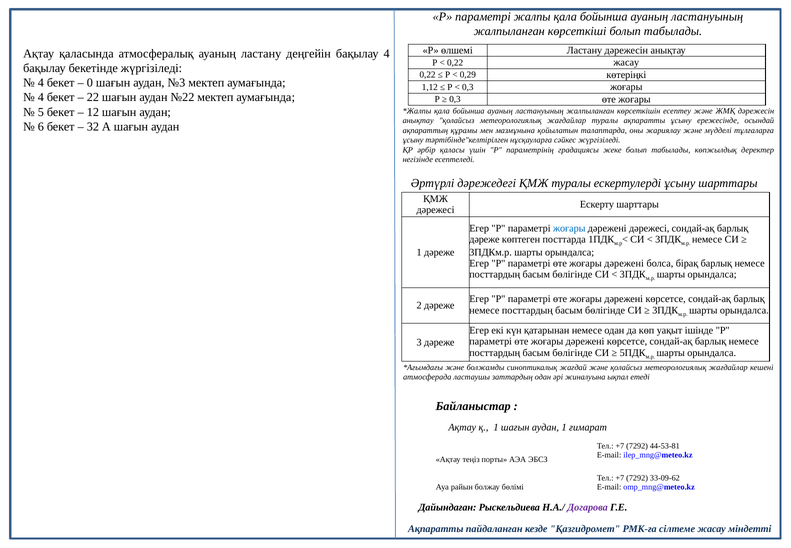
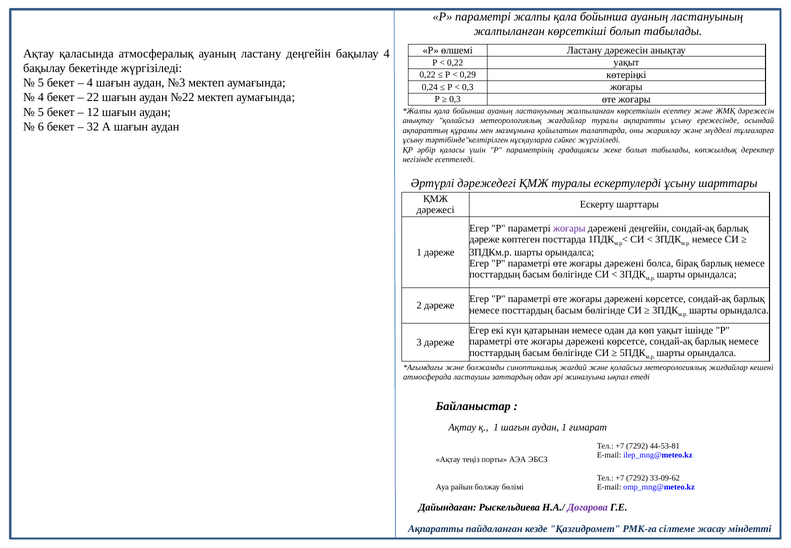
0,22 жасау: жасау -> уақыт
4 at (41, 83): 4 -> 5
0 at (90, 83): 0 -> 4
1,12: 1,12 -> 0,24
жоғары at (569, 228) colour: blue -> purple
дәрежені дәрежесі: дәрежесі -> деңгейін
